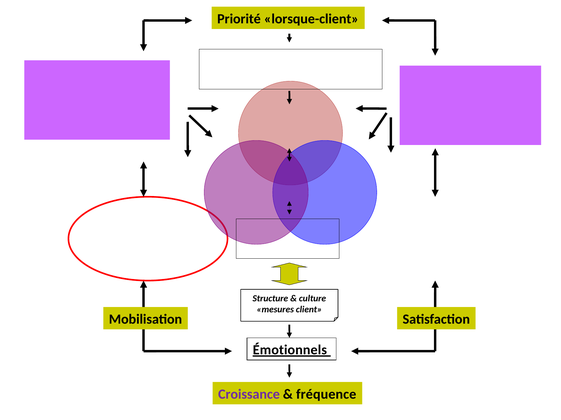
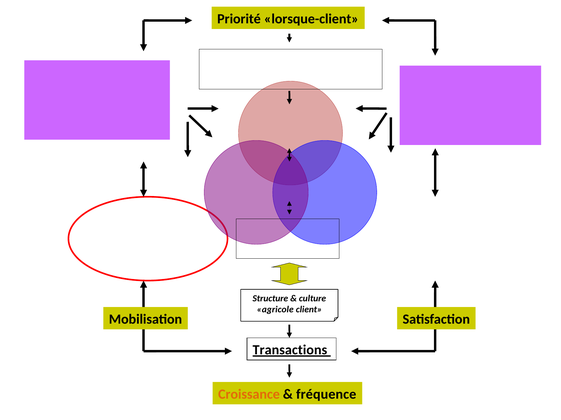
mesures: mesures -> agricole
Émotionnels: Émotionnels -> Transactions
Croissance colour: purple -> orange
